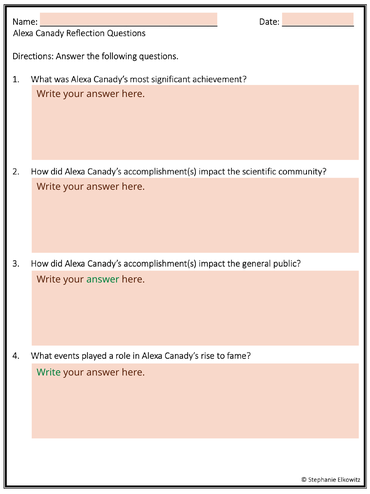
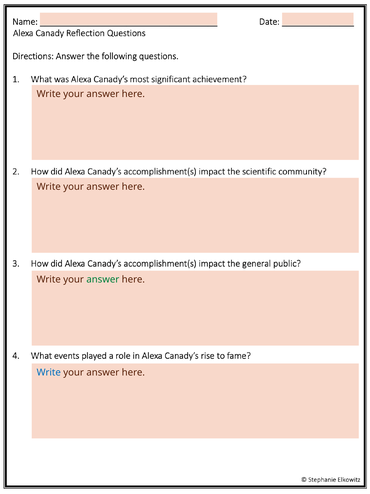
Write at (49, 372) colour: green -> blue
